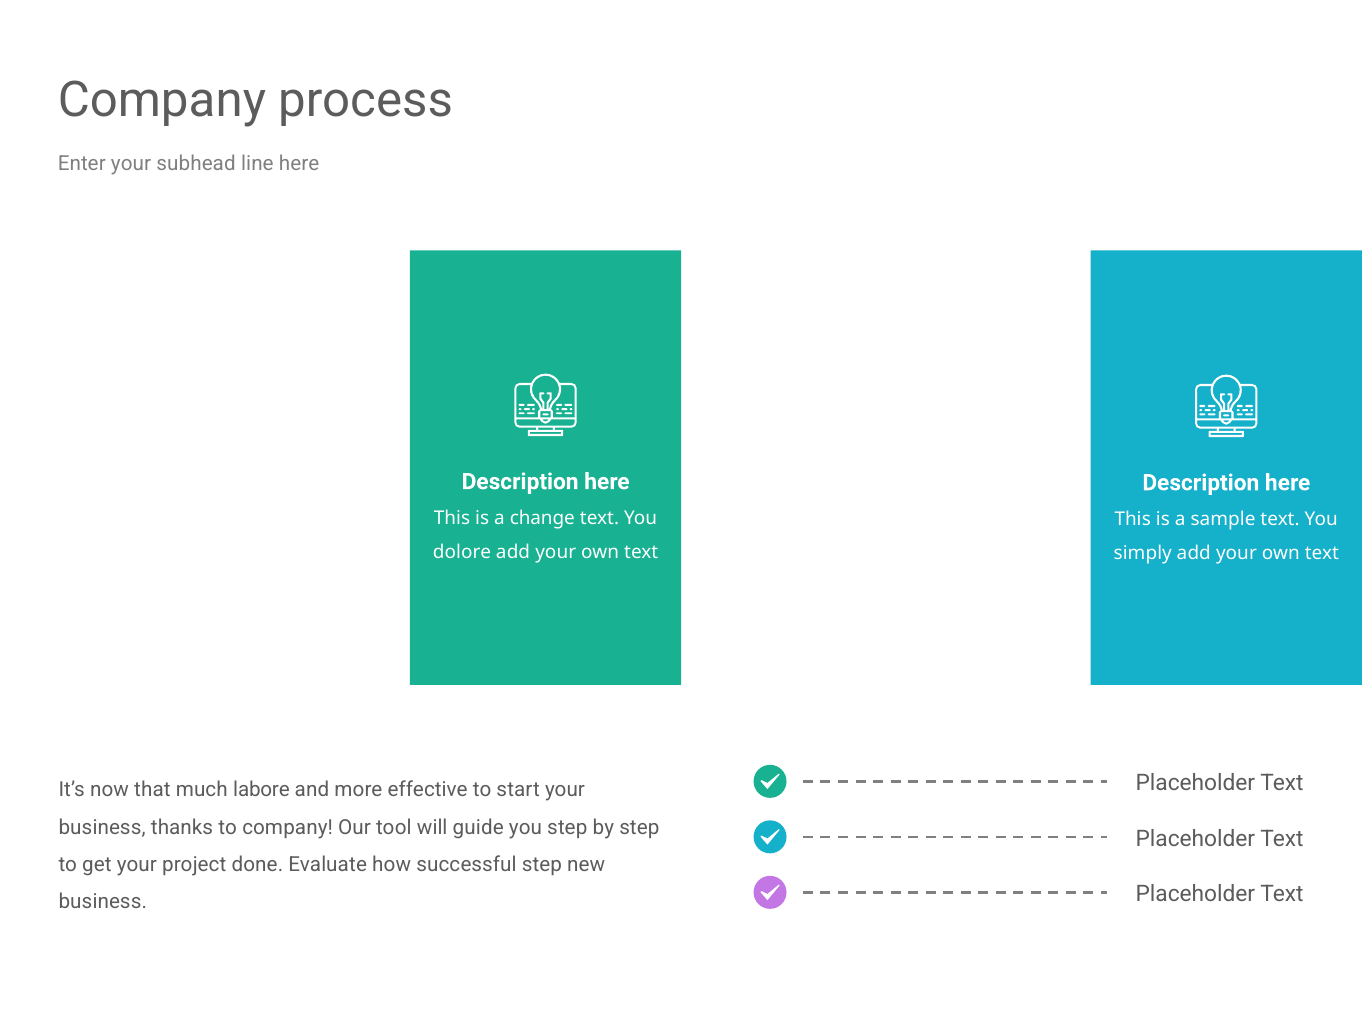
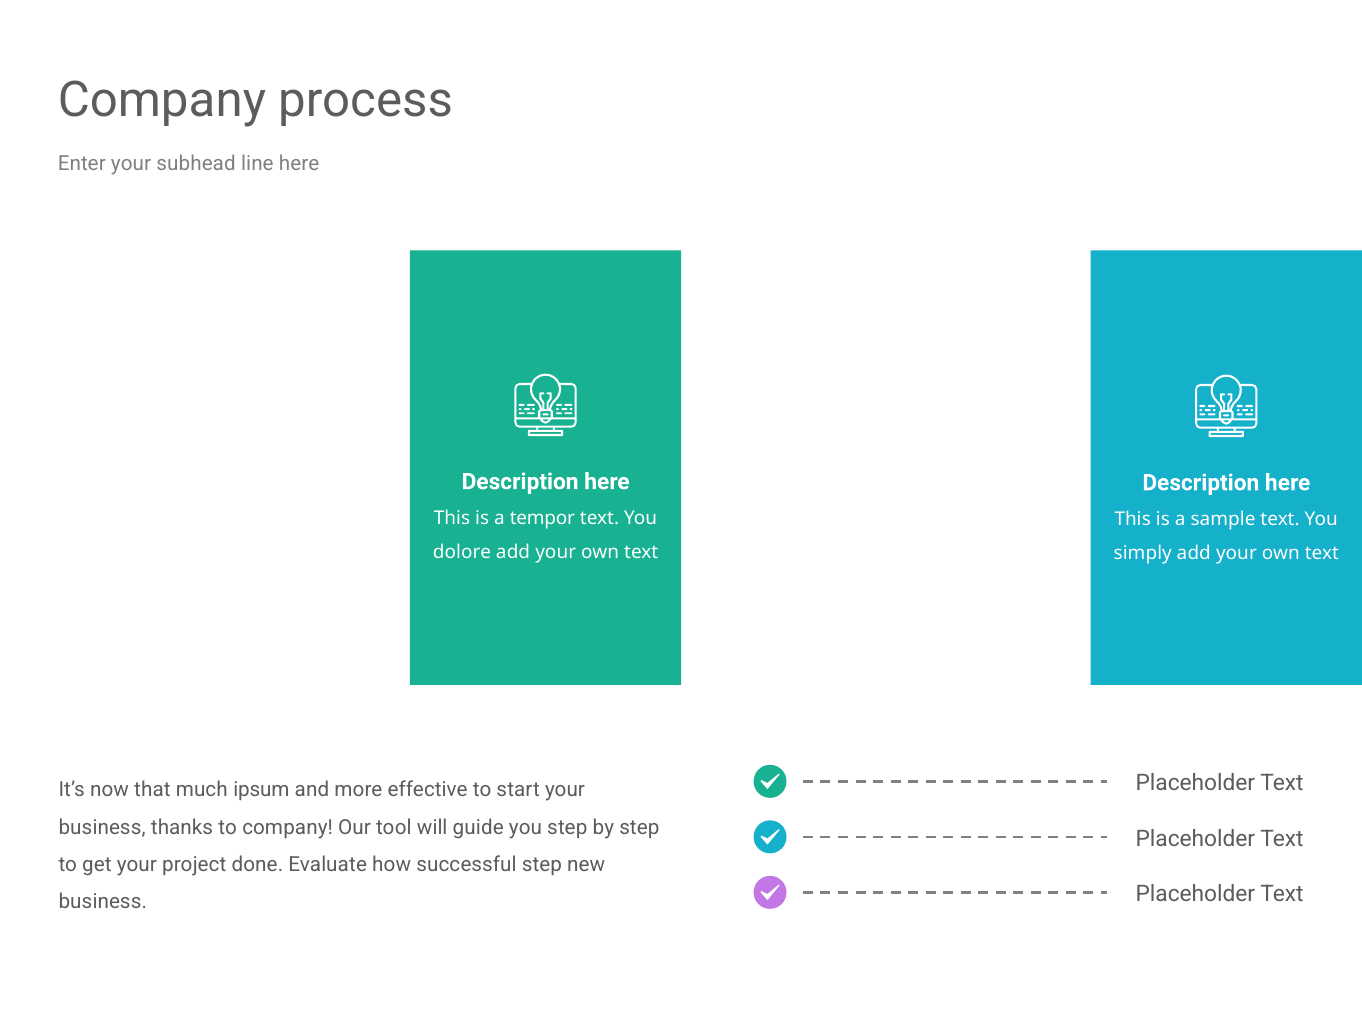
change: change -> tempor
labore: labore -> ipsum
